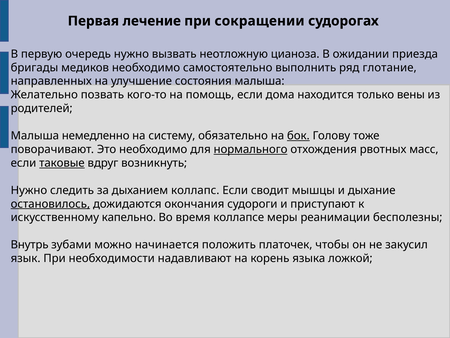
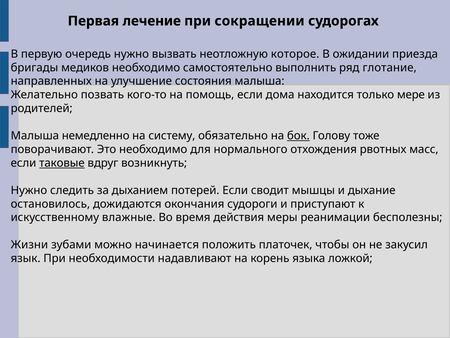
цианоза: цианоза -> которое
вены: вены -> мере
нормального underline: present -> none
коллапс: коллапс -> потерей
остановилось underline: present -> none
капельно: капельно -> влажные
коллапсе: коллапсе -> действия
Внутрь: Внутрь -> Жизни
